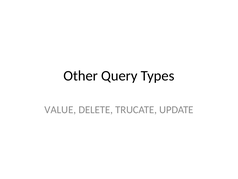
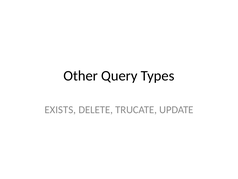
VALUE: VALUE -> EXISTS
